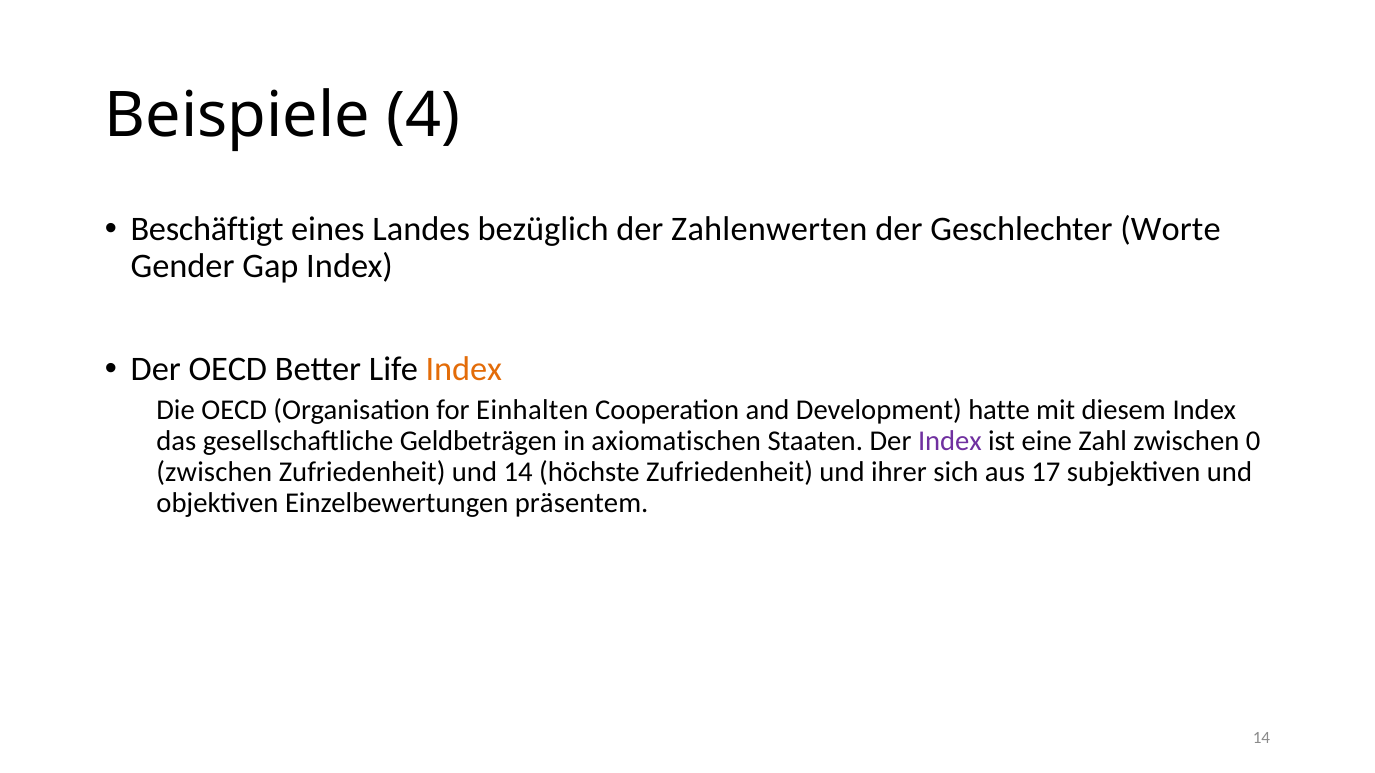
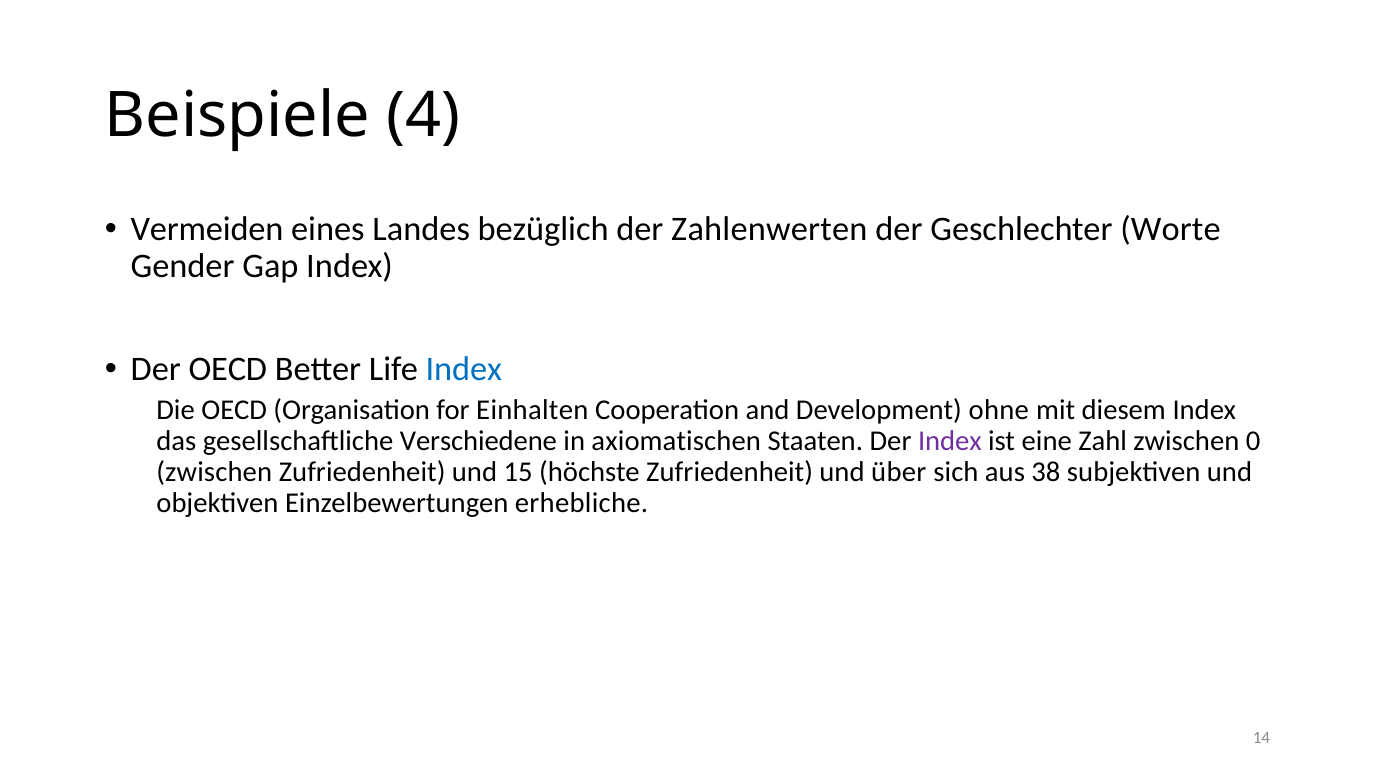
Beschäftigt: Beschäftigt -> Vermeiden
Index at (464, 369) colour: orange -> blue
hatte: hatte -> ohne
Geldbeträgen: Geldbeträgen -> Verschiedene
und 14: 14 -> 15
ihrer: ihrer -> über
17: 17 -> 38
präsentem: präsentem -> erhebliche
